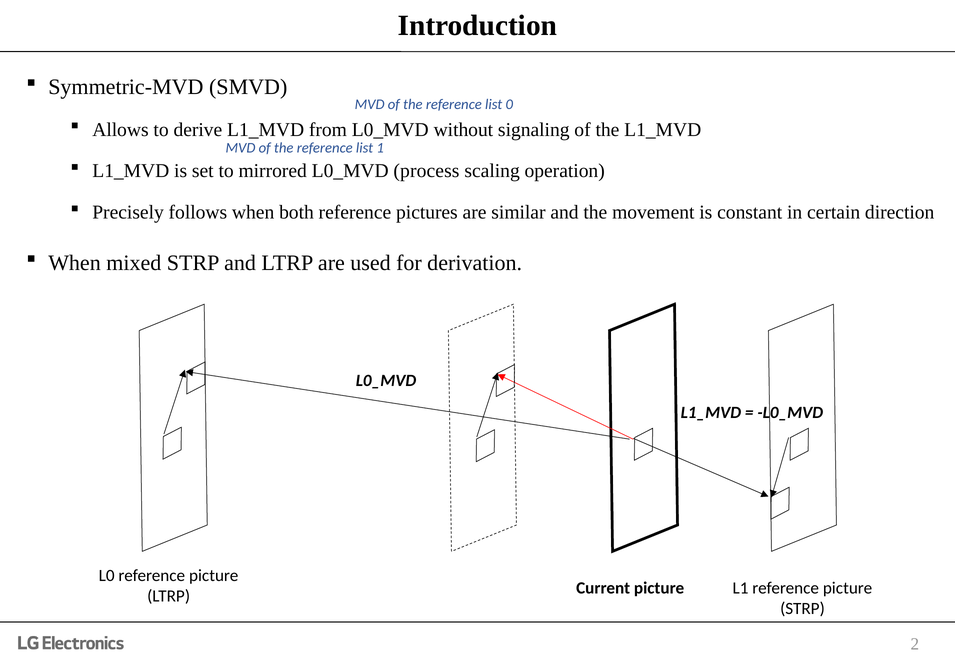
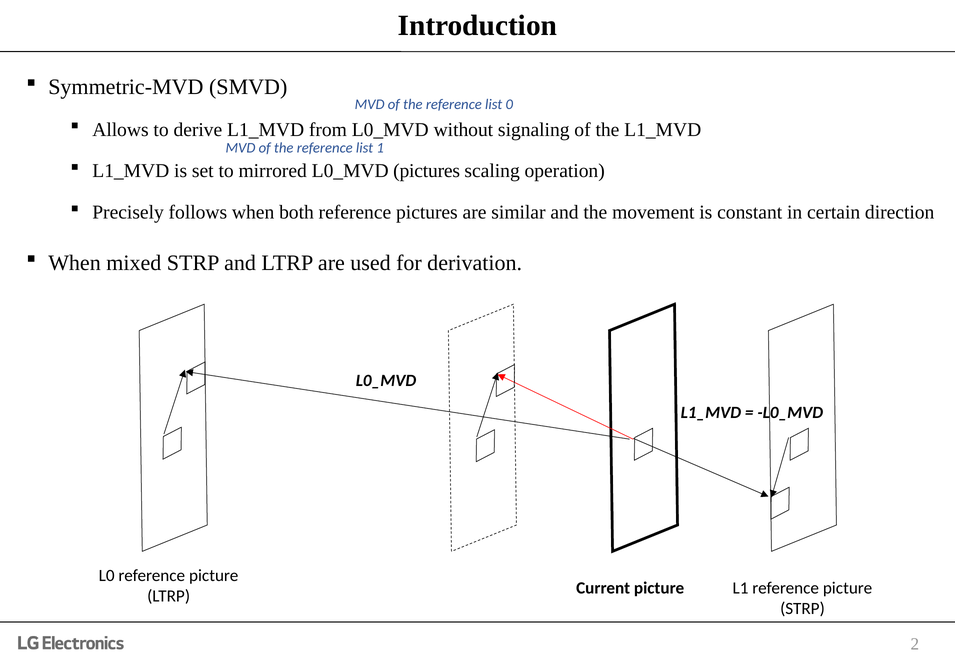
L0_MVD process: process -> pictures
